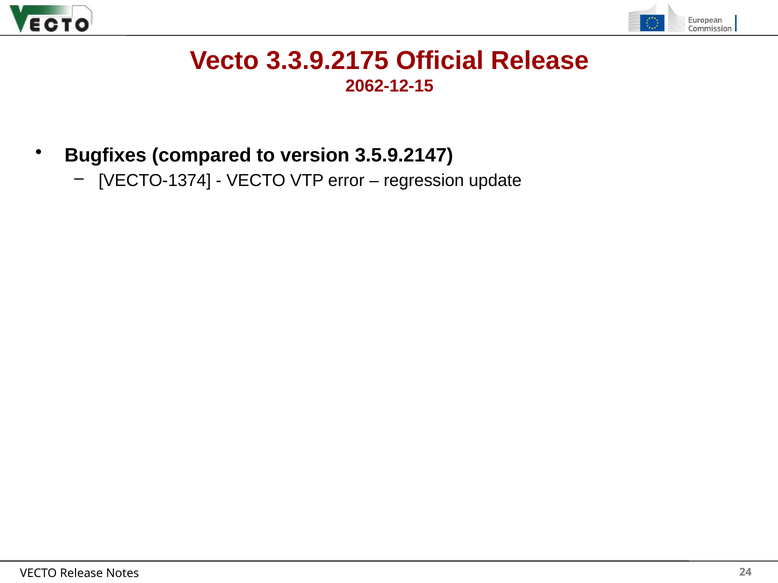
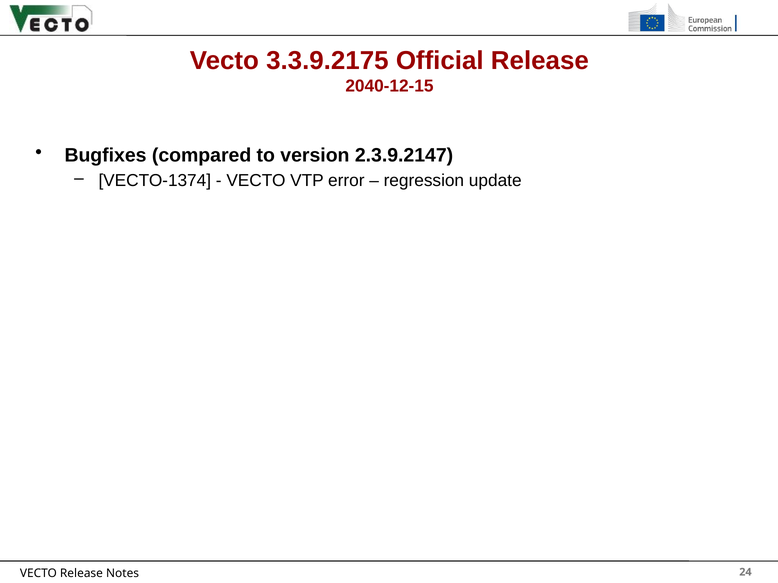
2062-12-15: 2062-12-15 -> 2040-12-15
3.5.9.2147: 3.5.9.2147 -> 2.3.9.2147
